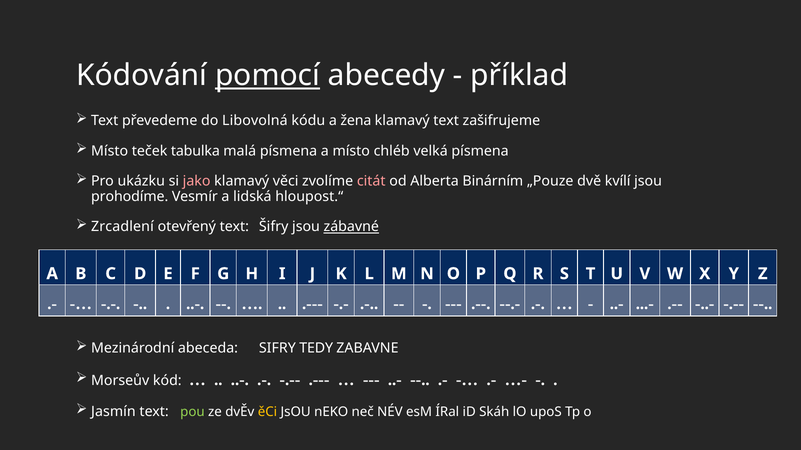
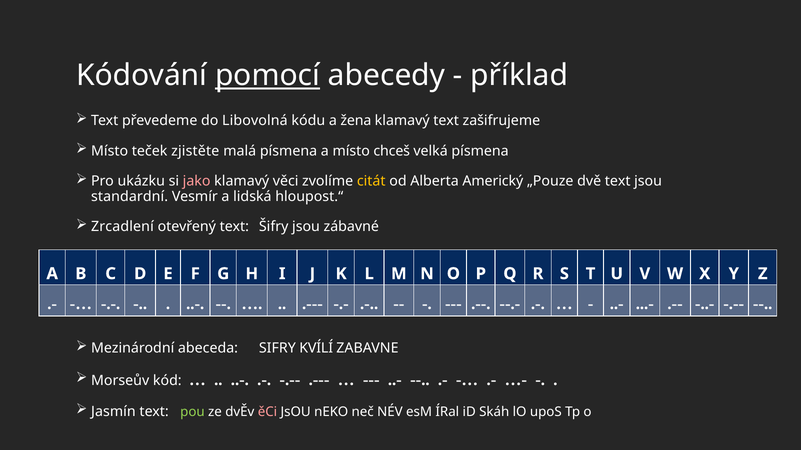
tabulka: tabulka -> zjistěte
chléb: chléb -> chceš
citát colour: pink -> yellow
Binárním: Binárním -> Americký
dvě kvílí: kvílí -> text
prohodíme: prohodíme -> standardní
zábavné underline: present -> none
TEDY: TEDY -> KVÍLÍ
ěCi colour: yellow -> pink
